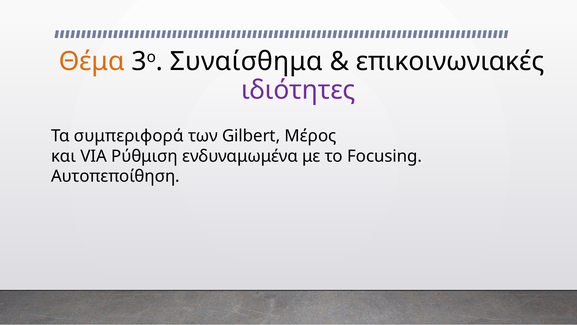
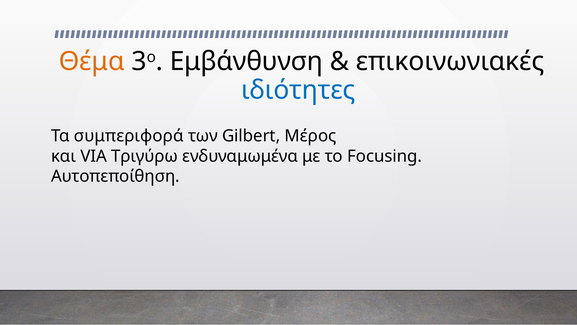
Συναίσθημα: Συναίσθημα -> Εμβάνθυνση
ιδιότητες colour: purple -> blue
Ρύθμιση: Ρύθμιση -> Τριγύρω
